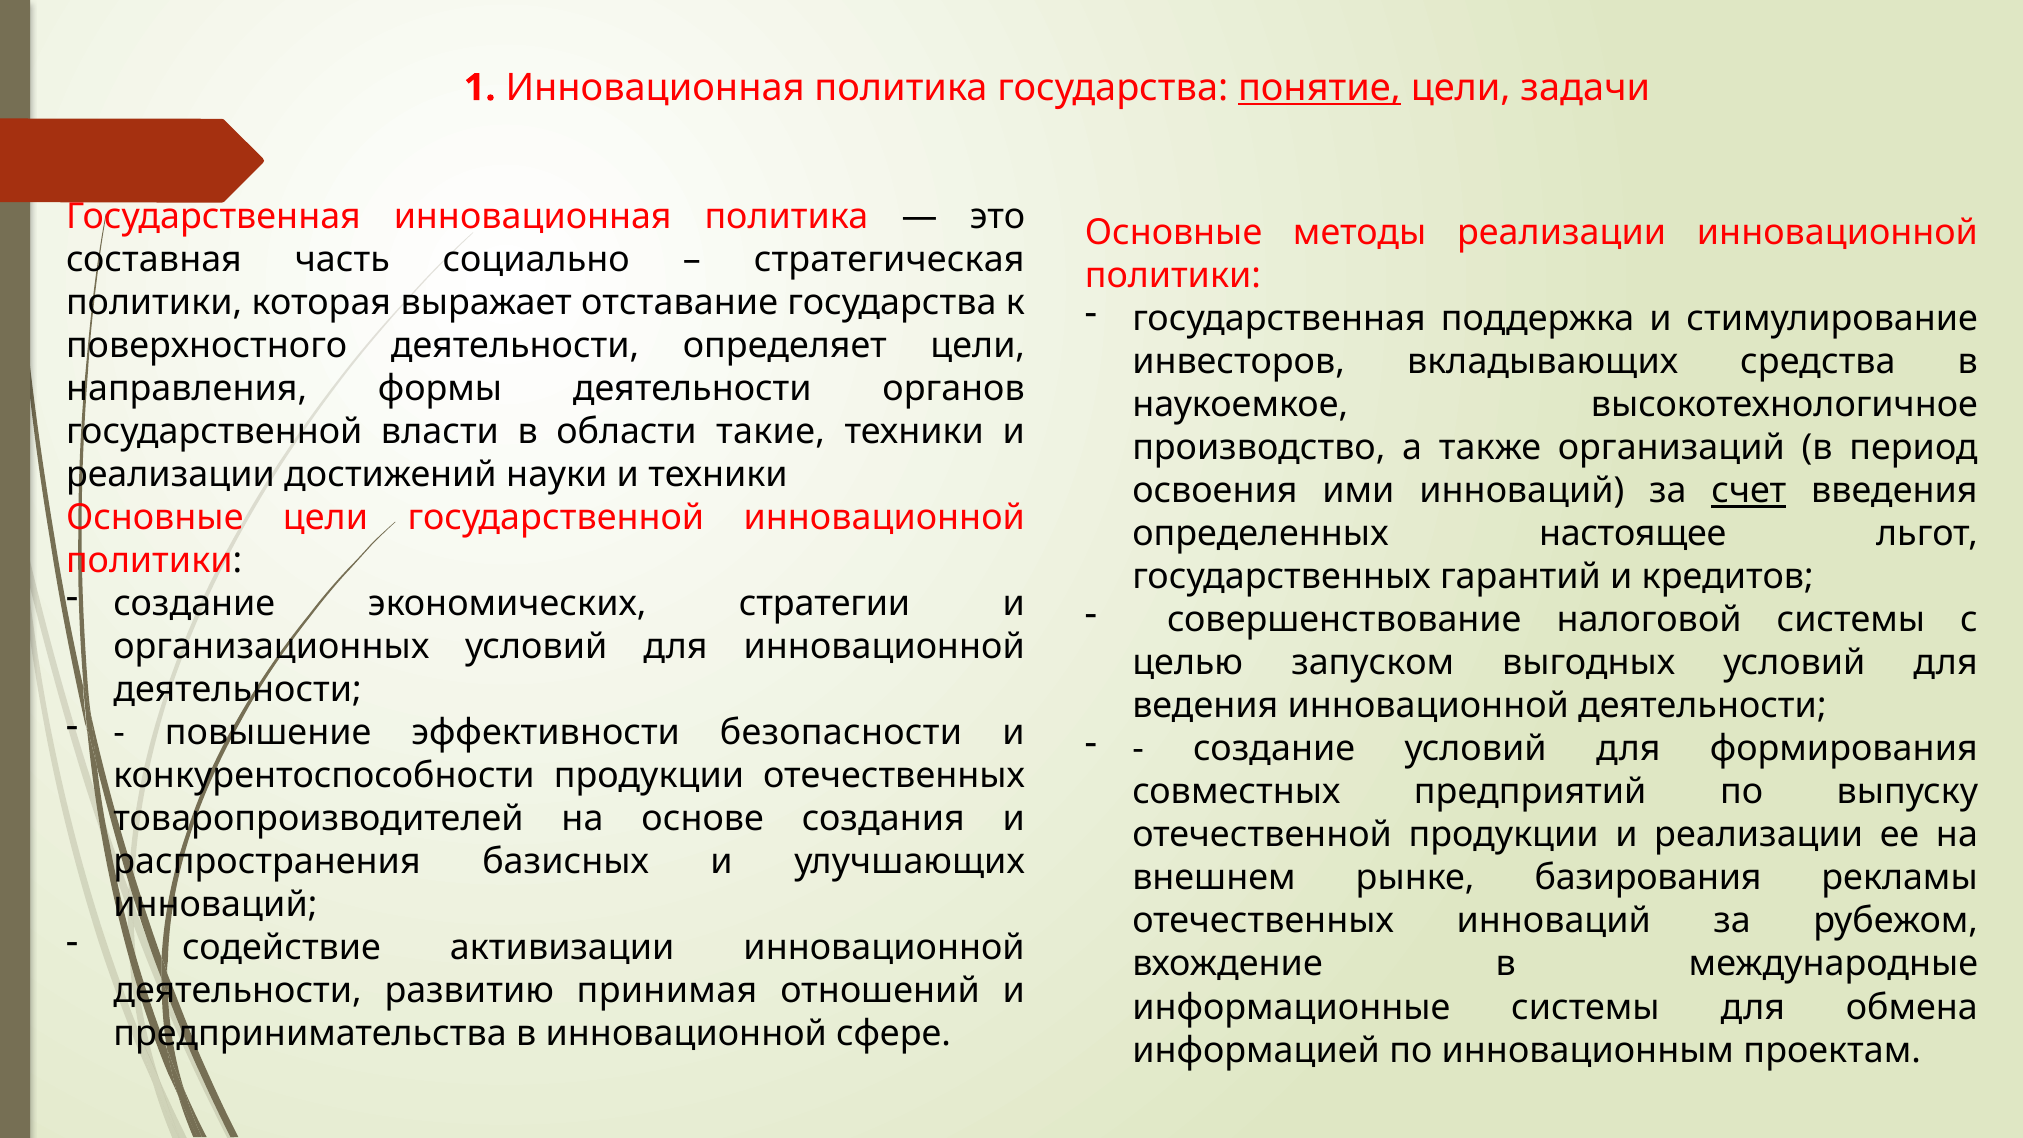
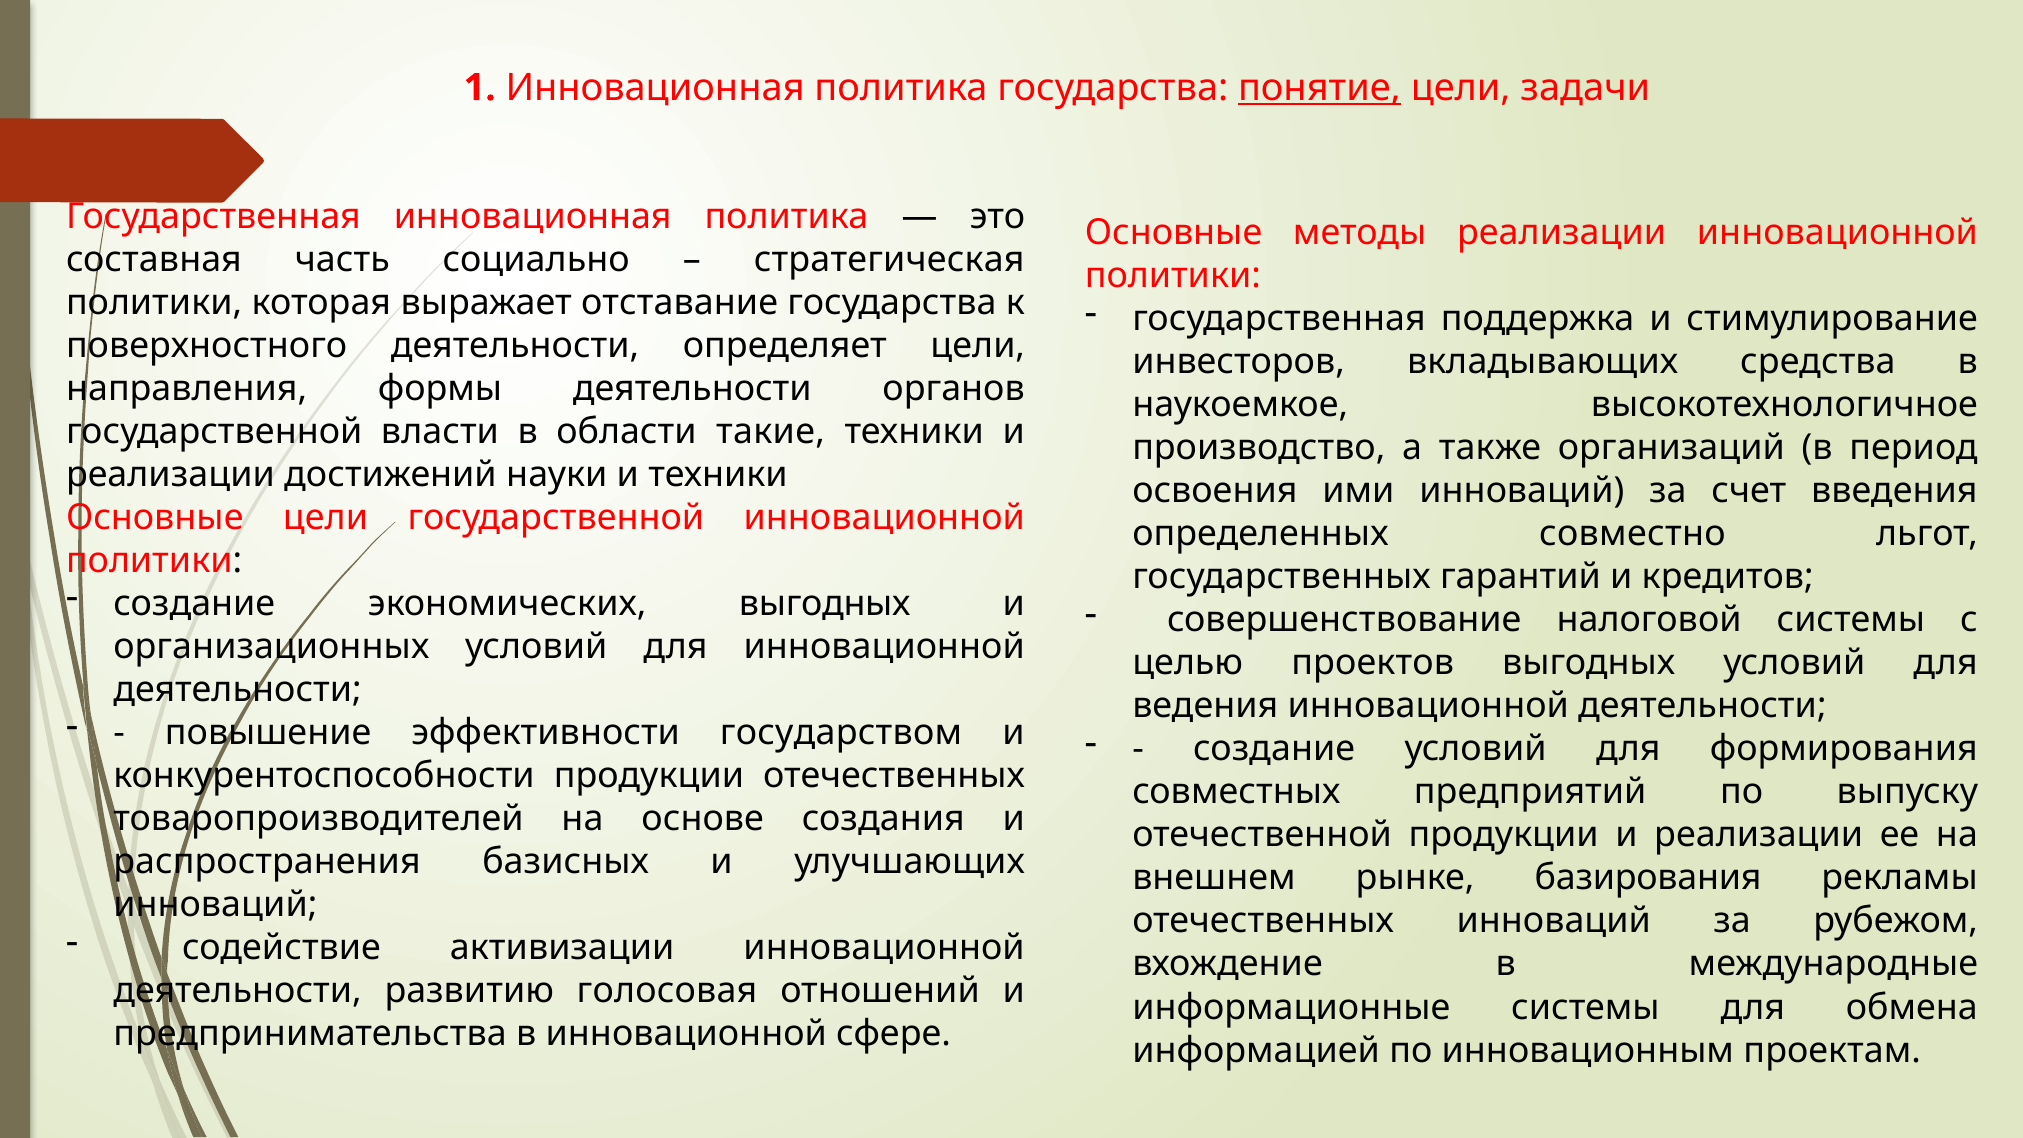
счет underline: present -> none
настоящее: настоящее -> совместно
экономических стратегии: стратегии -> выгодных
запуском: запуском -> проектов
безопасности: безопасности -> государством
принимая: принимая -> голосовая
